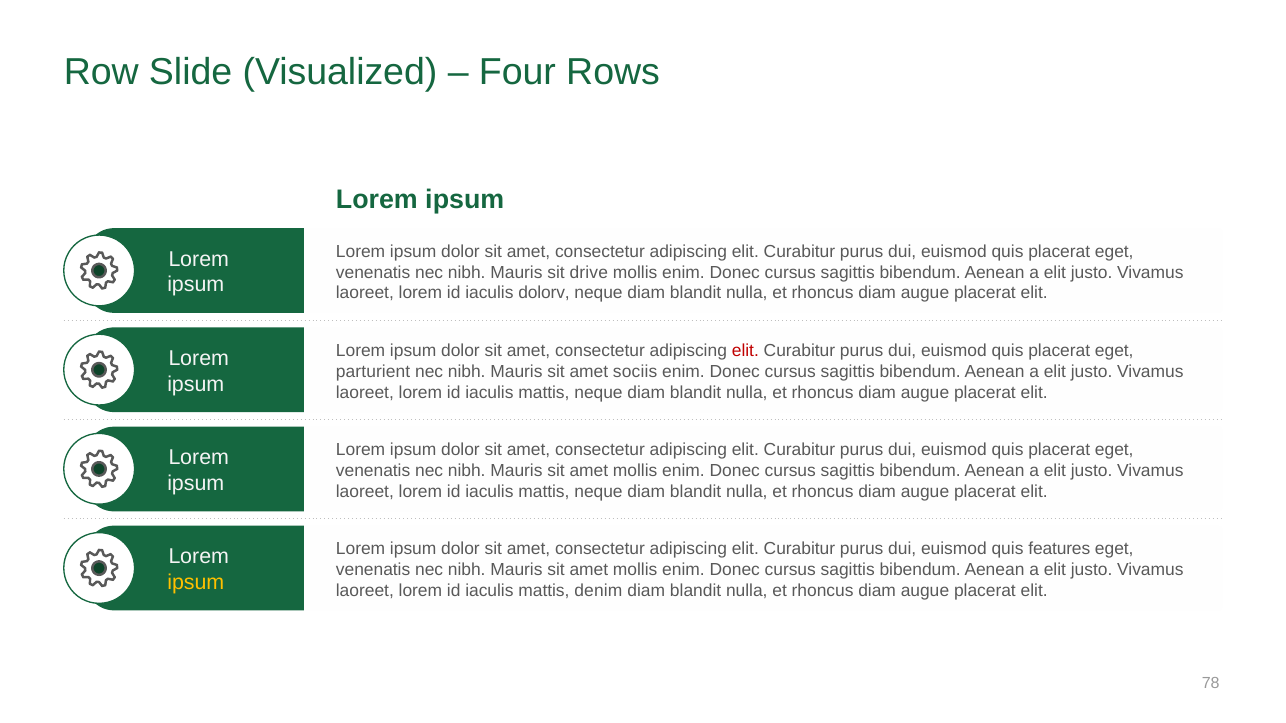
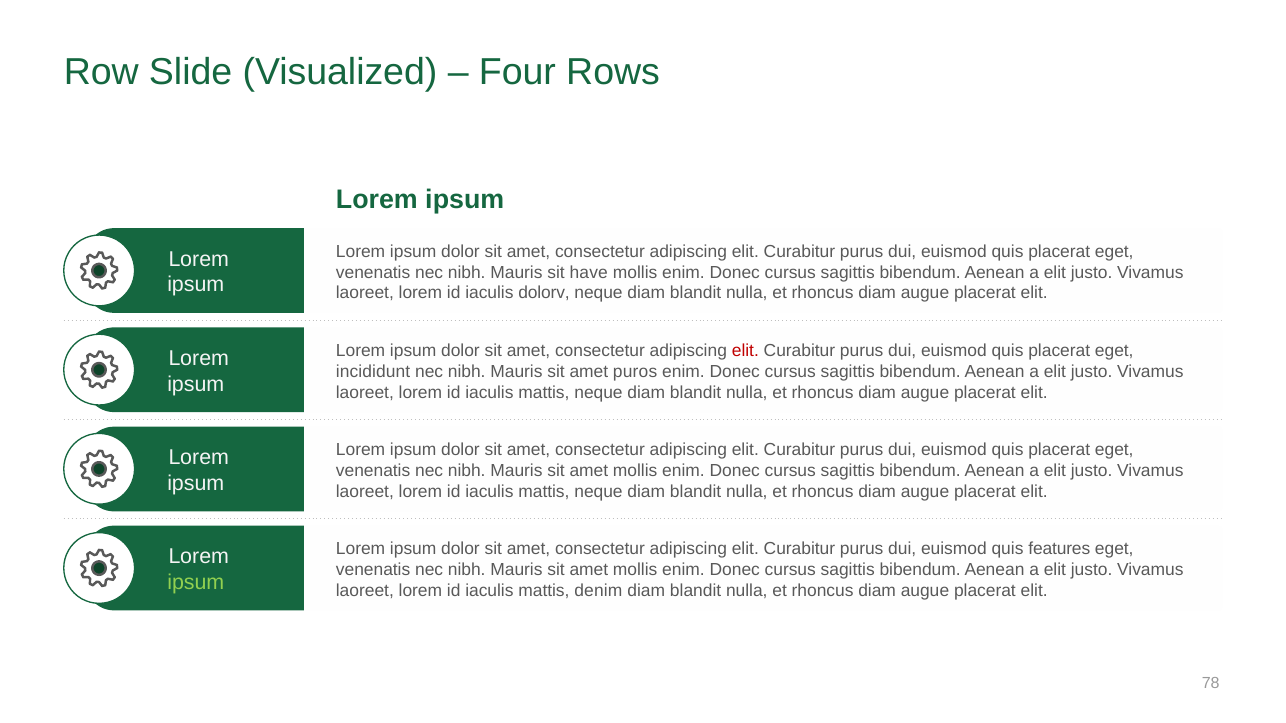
drive: drive -> have
parturient: parturient -> incididunt
sociis: sociis -> puros
ipsum at (196, 583) colour: yellow -> light green
